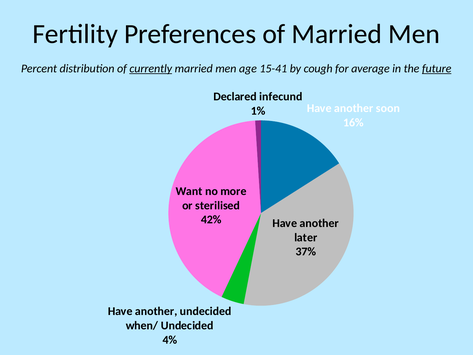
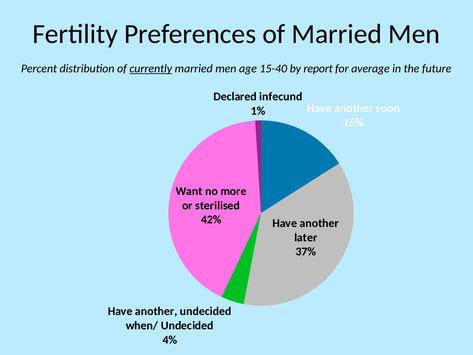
15-41: 15-41 -> 15-40
cough: cough -> report
future underline: present -> none
